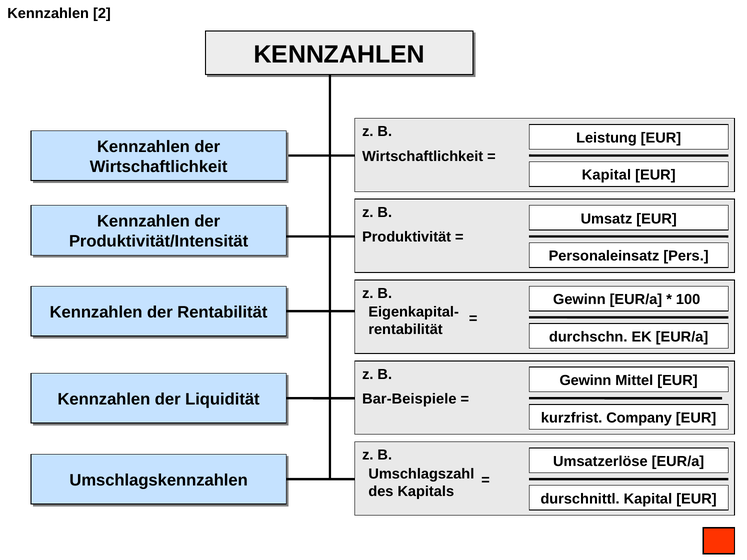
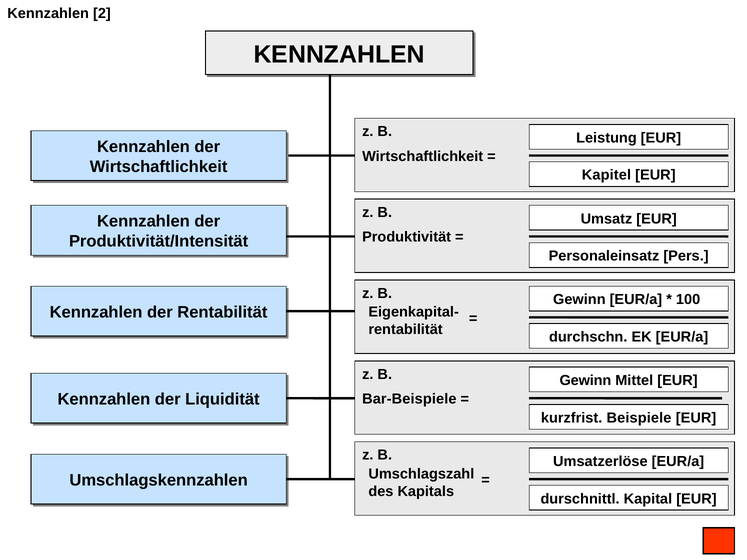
Kapital at (606, 175): Kapital -> Kapitel
Company: Company -> Beispiele
